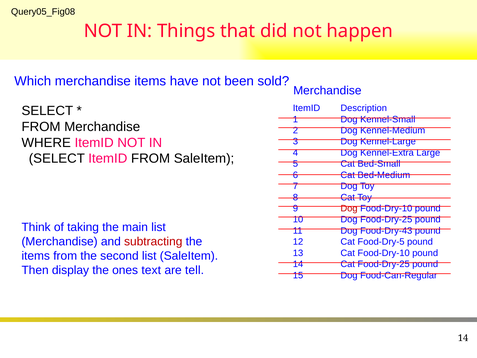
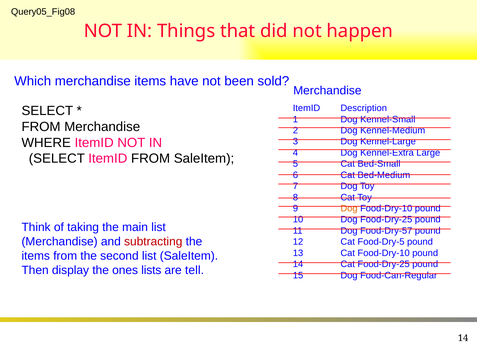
Dog at (349, 208) colour: red -> orange
Food-Dry-43: Food-Dry-43 -> Food-Dry-57
text: text -> lists
